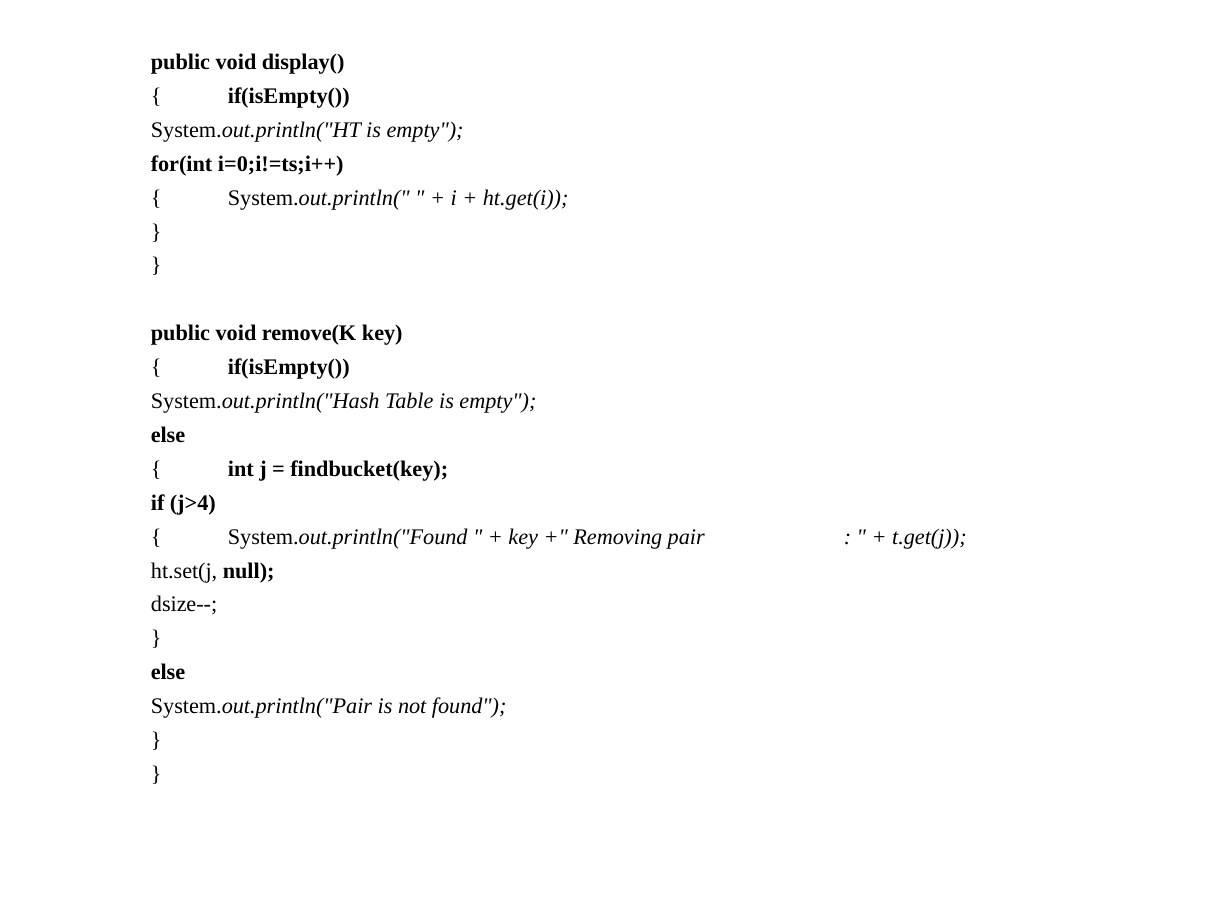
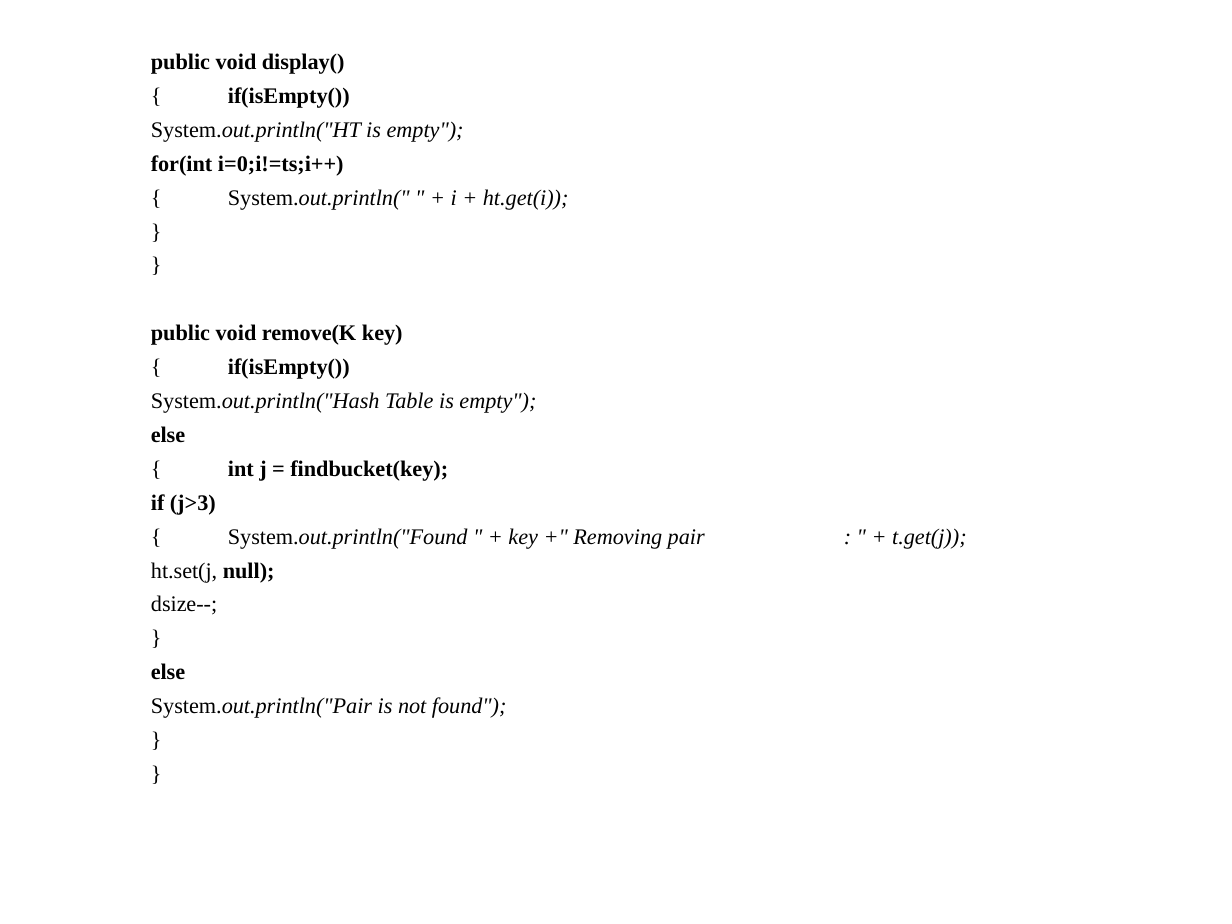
j>4: j>4 -> j>3
